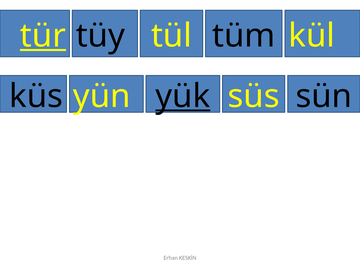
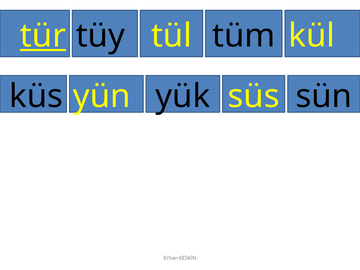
yük underline: present -> none
